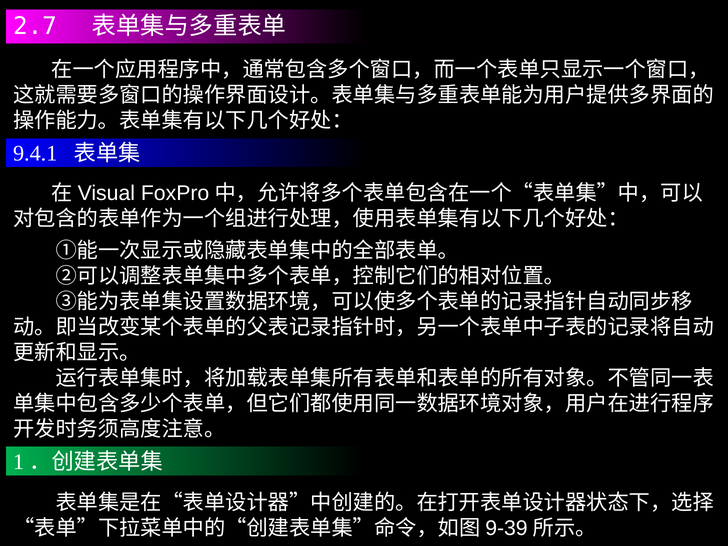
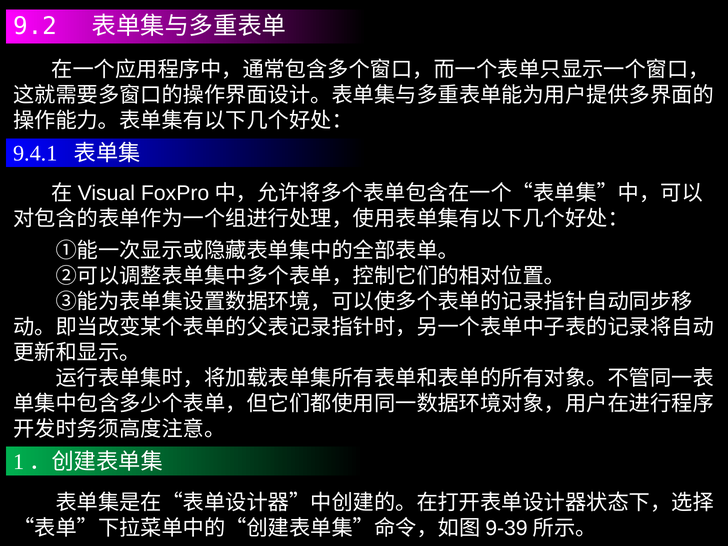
2.7: 2.7 -> 9.2
